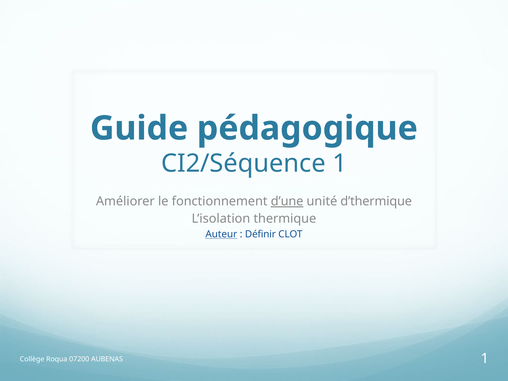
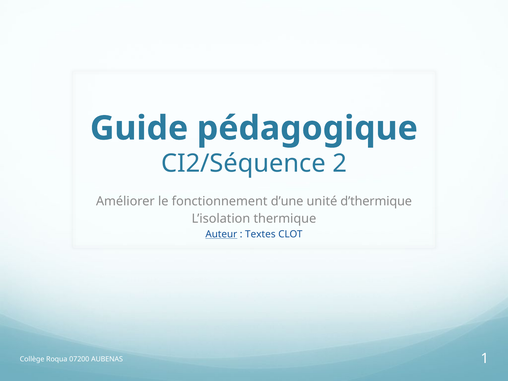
CI2/Séquence 1: 1 -> 2
d’une underline: present -> none
Définir: Définir -> Textes
